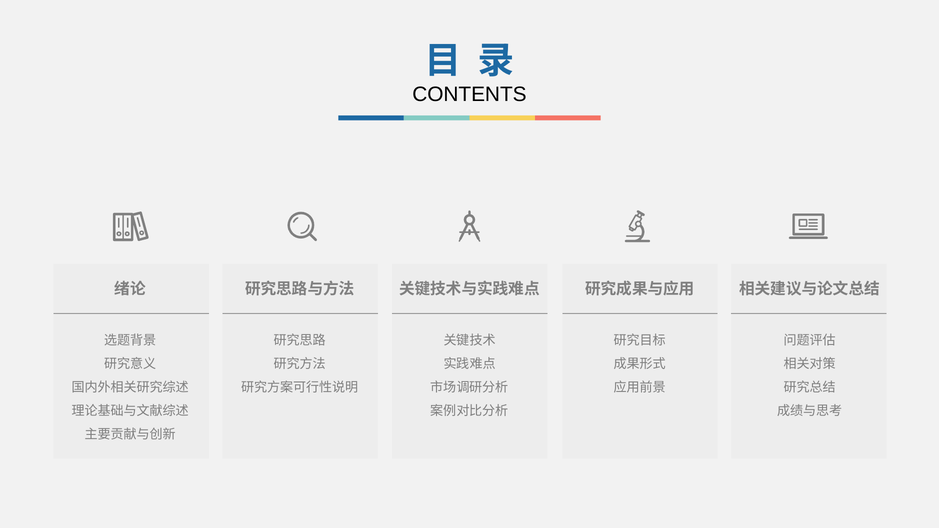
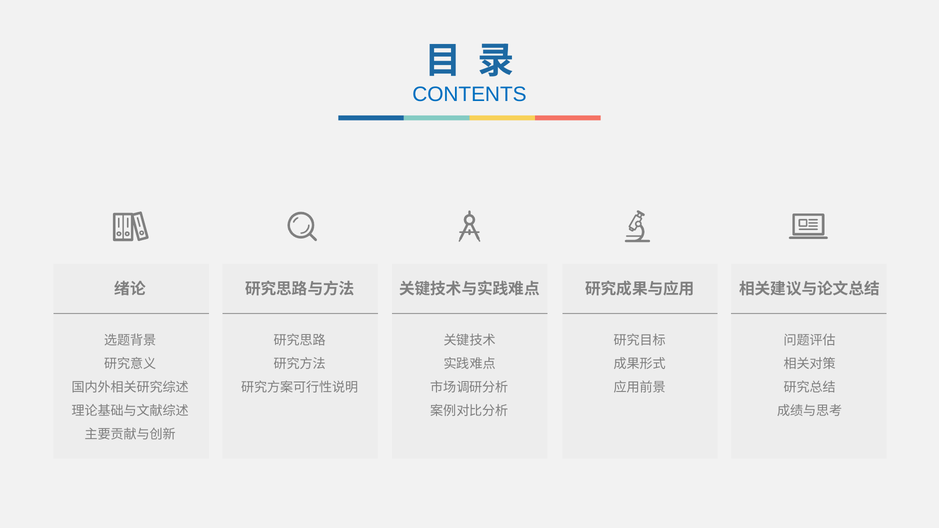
CONTENTS colour: black -> blue
